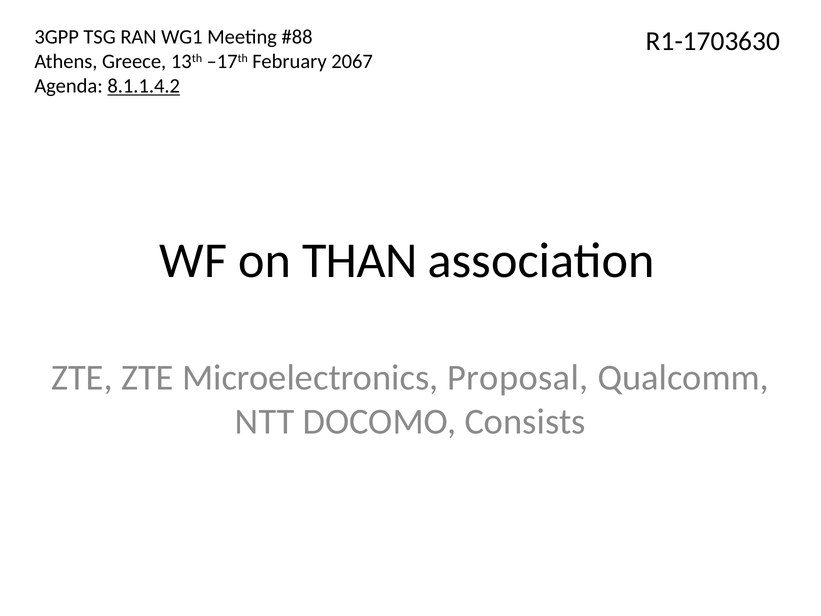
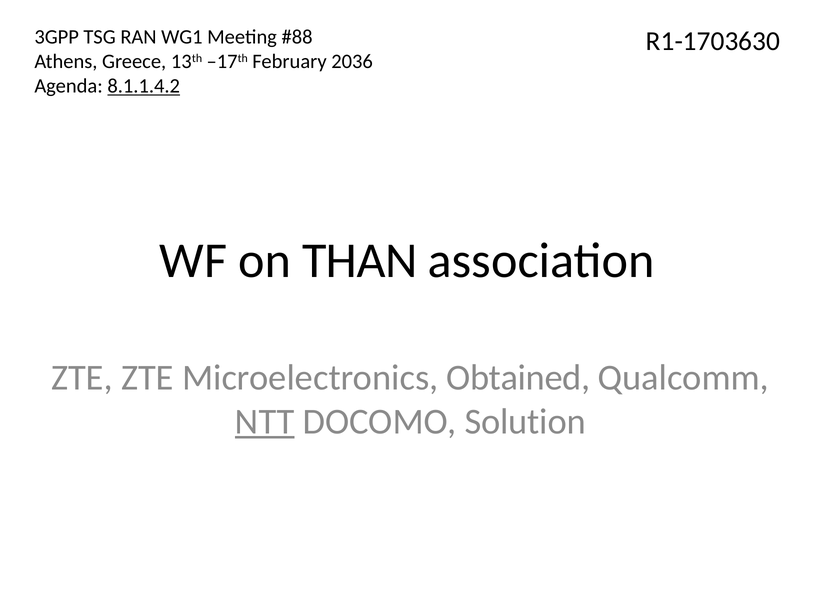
2067: 2067 -> 2036
Proposal: Proposal -> Obtained
NTT underline: none -> present
Consists: Consists -> Solution
